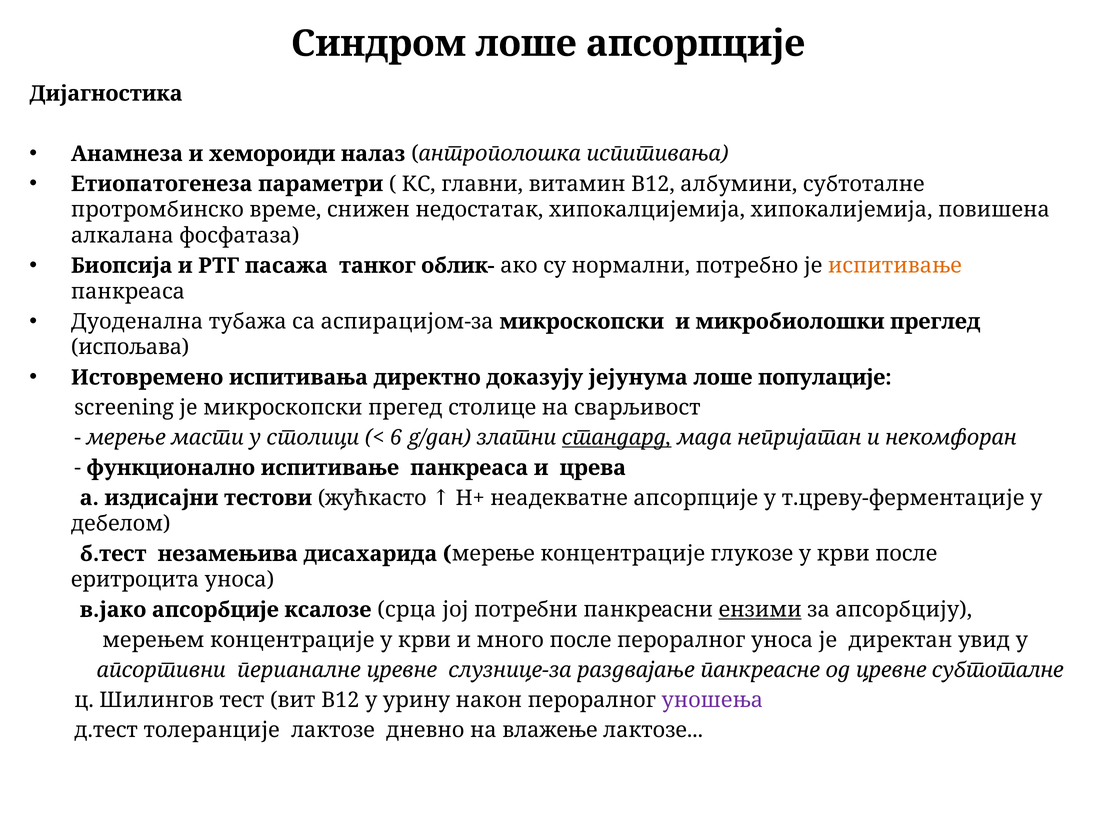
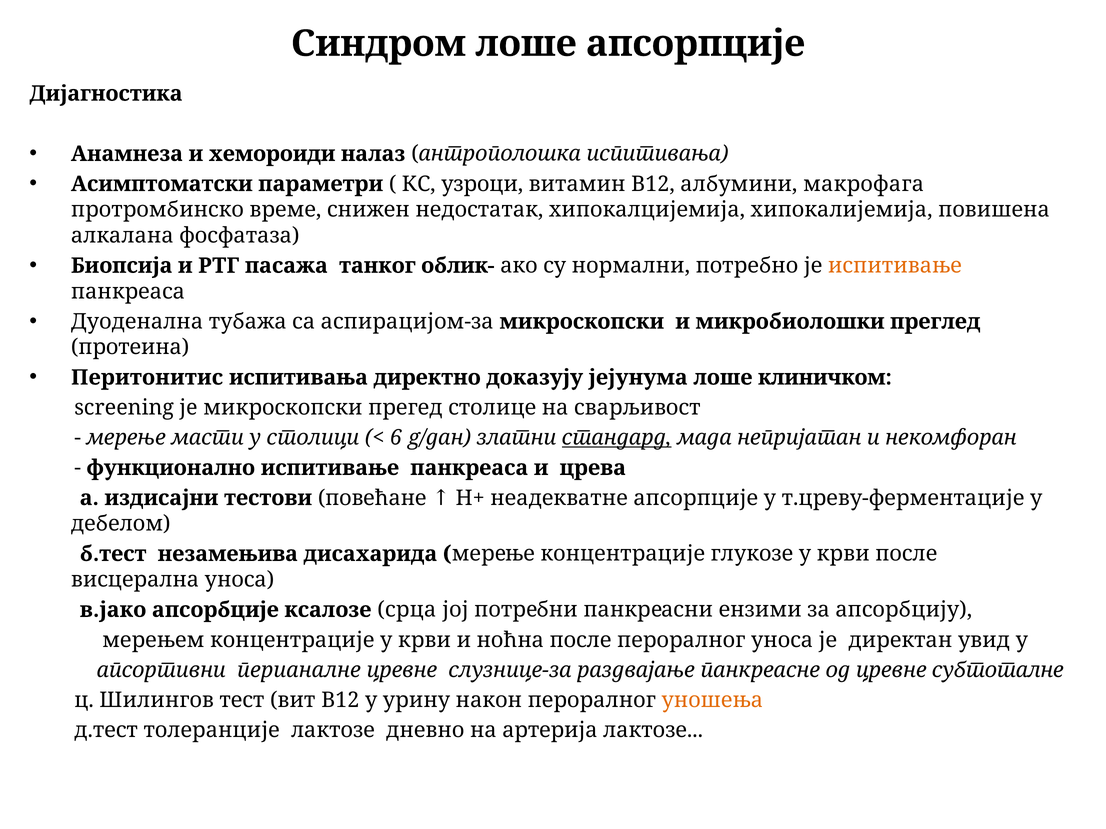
Етиопатогенеза: Етиопатогенеза -> Асимптоматски
главни: главни -> узроци
албумини субтоталне: субтоталне -> макрофага
испољава: испољава -> протеина
Истовремено: Истовремено -> Перитонитис
популације: популације -> клиничком
жућкасто: жућкасто -> повећане
еритроцита: еритроцита -> висцерална
ензими underline: present -> none
много: много -> ноћна
уношења colour: purple -> orange
влажење: влажење -> артерија
